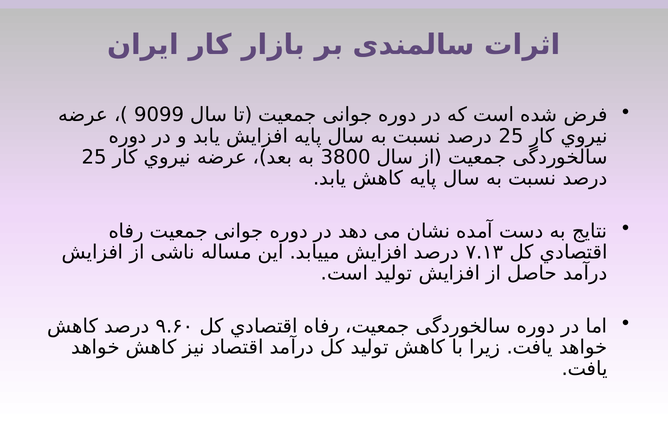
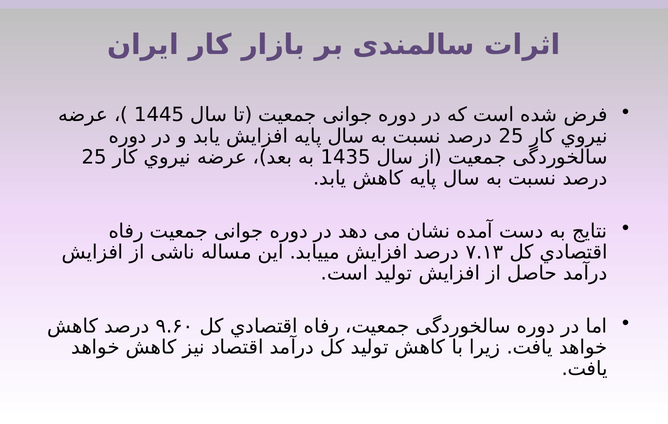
9099: 9099 -> 1445
3800: 3800 -> 1435
